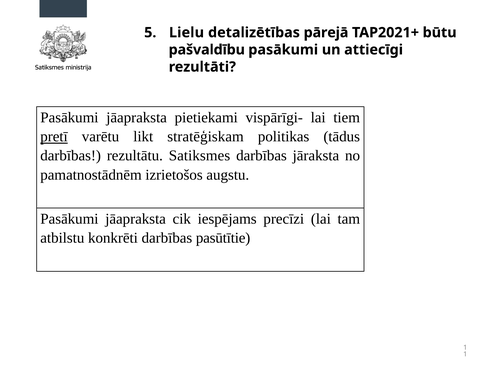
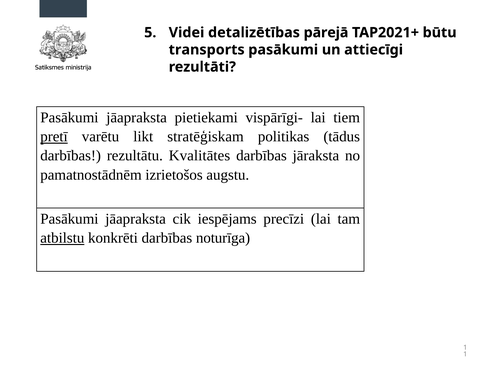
Lielu: Lielu -> Videi
pašvaldību: pašvaldību -> transports
Satiksmes: Satiksmes -> Kvalitātes
atbilstu underline: none -> present
pasūtītie: pasūtītie -> noturīga
